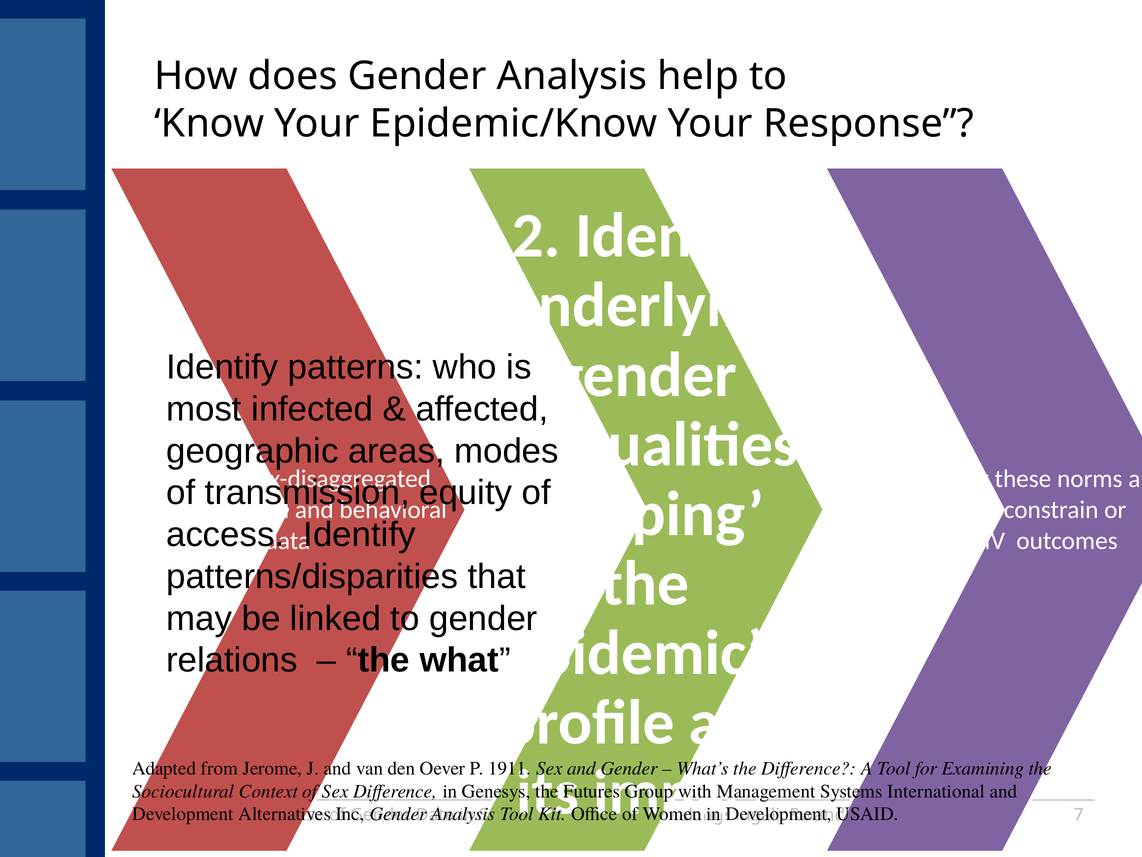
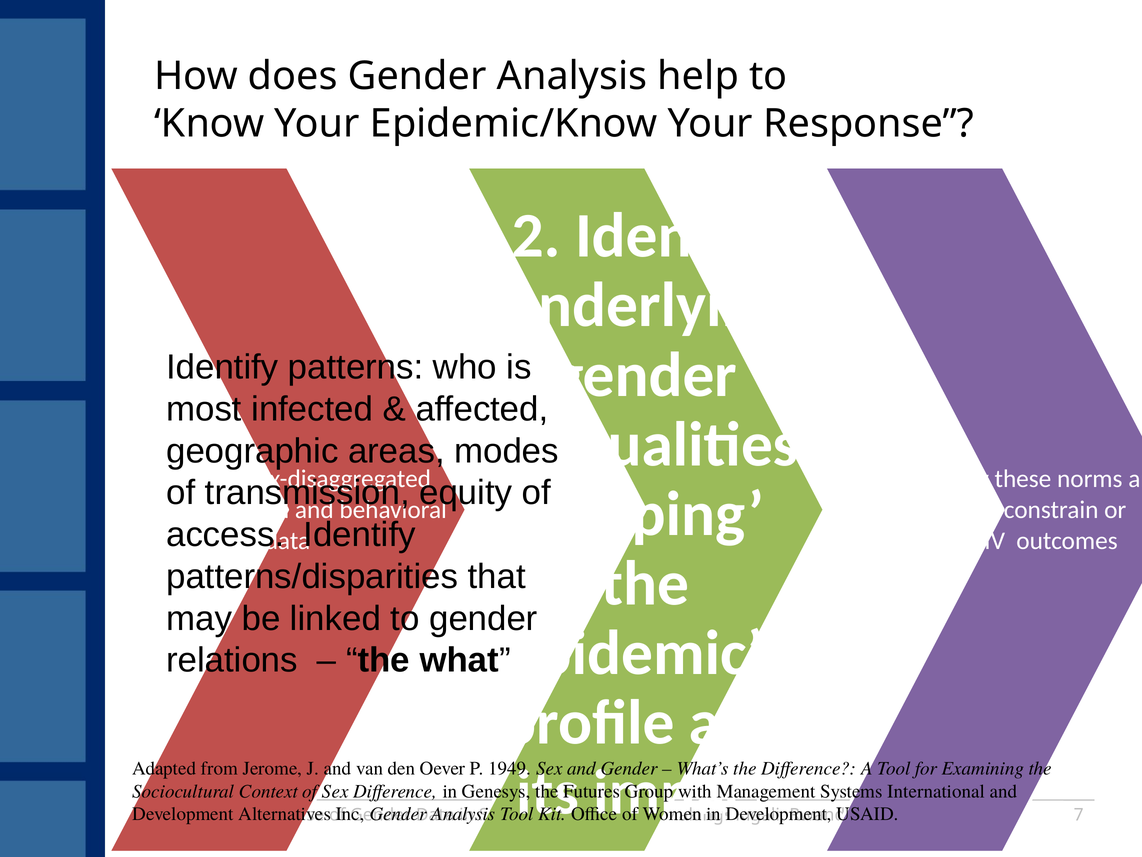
1911: 1911 -> 1949
